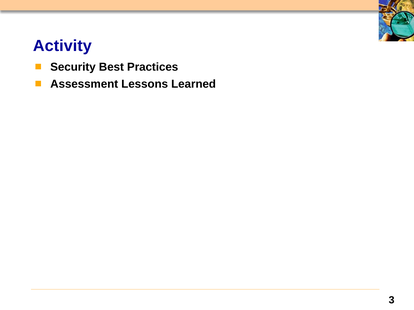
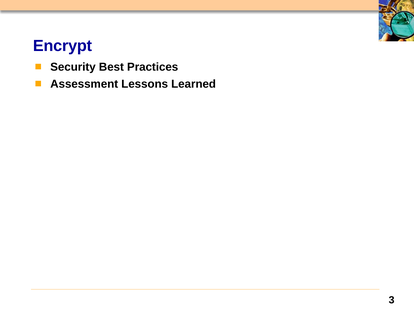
Activity: Activity -> Encrypt
